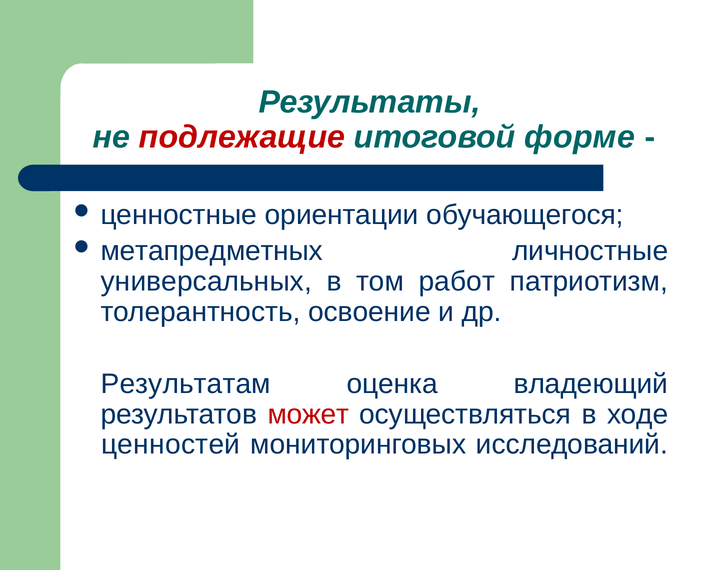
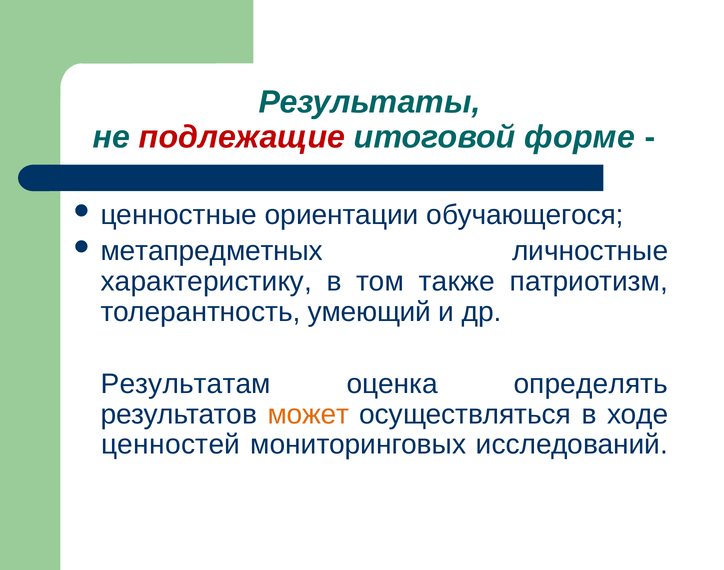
универсальных: универсальных -> характеристику
работ: работ -> также
освоение: освоение -> умеющий
владеющий: владеющий -> определять
может colour: red -> orange
